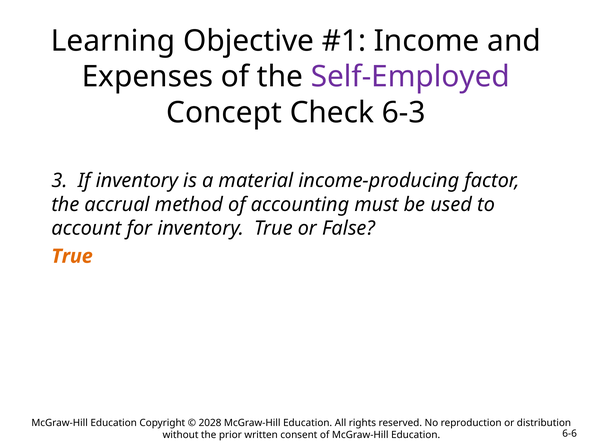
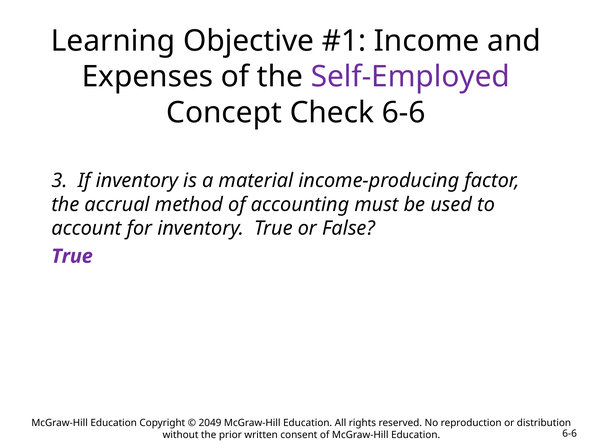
Check 6-3: 6-3 -> 6-6
True at (72, 256) colour: orange -> purple
2028: 2028 -> 2049
